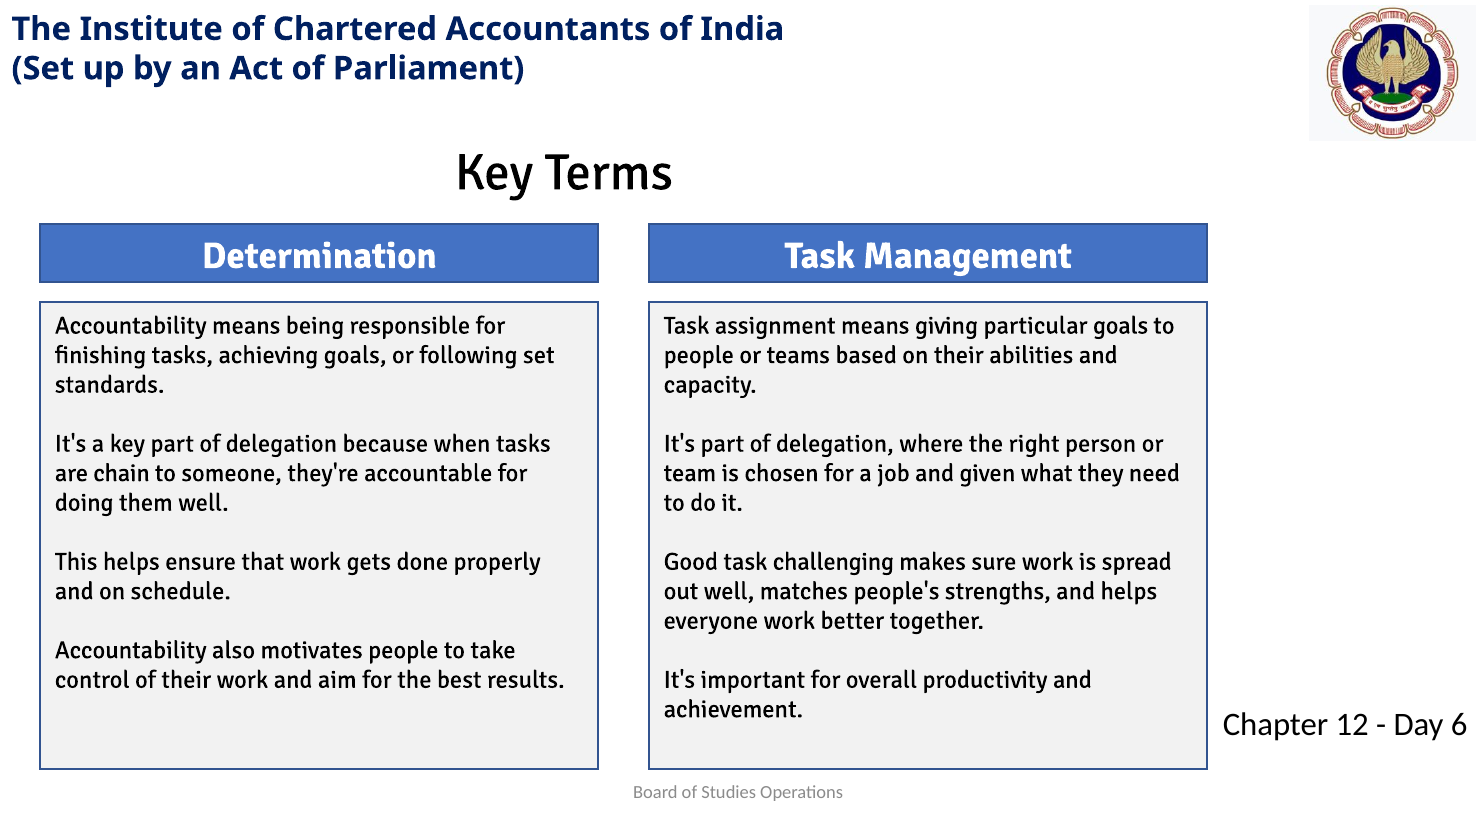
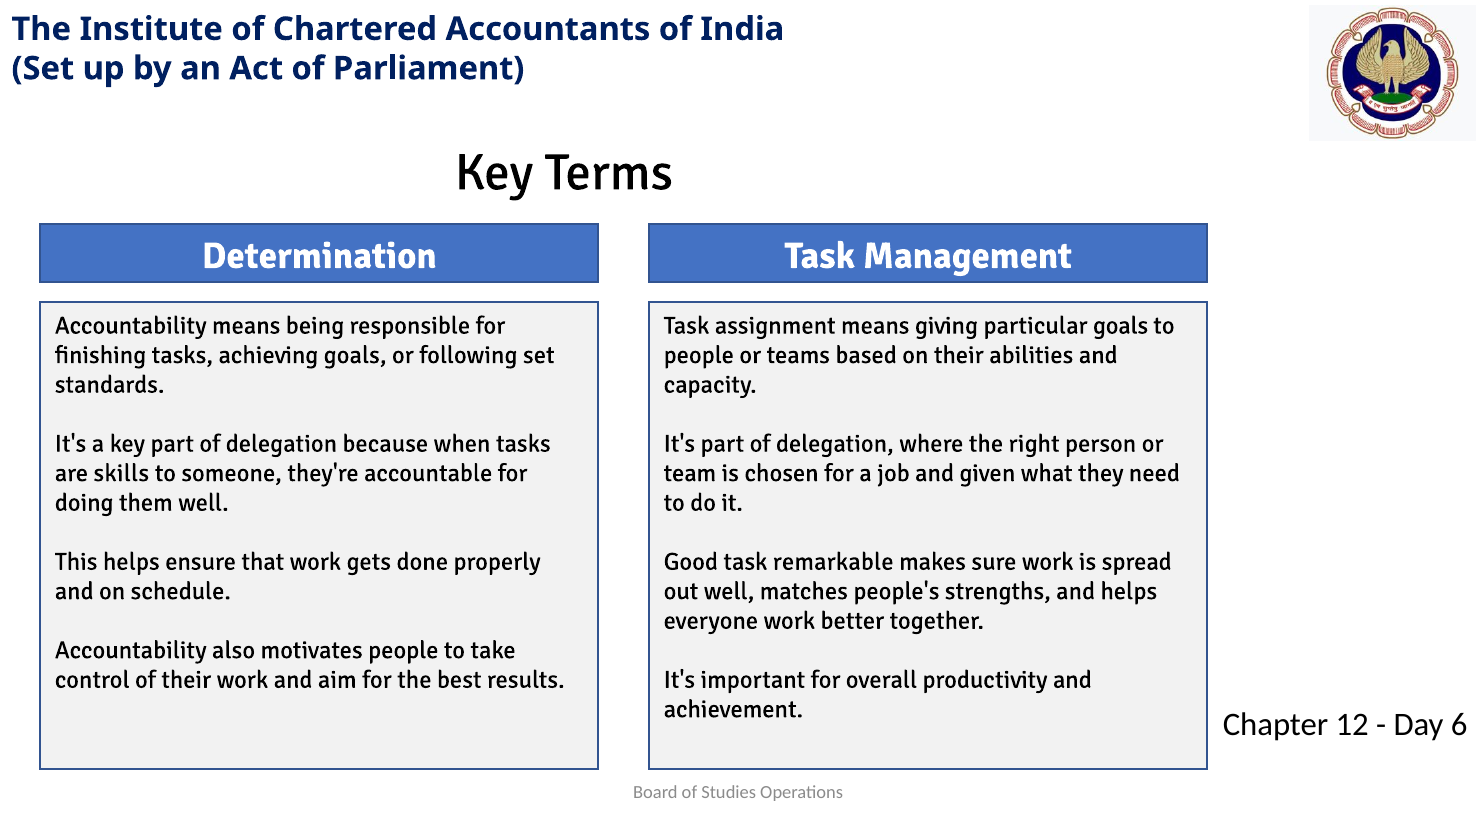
chain: chain -> skills
challenging: challenging -> remarkable
